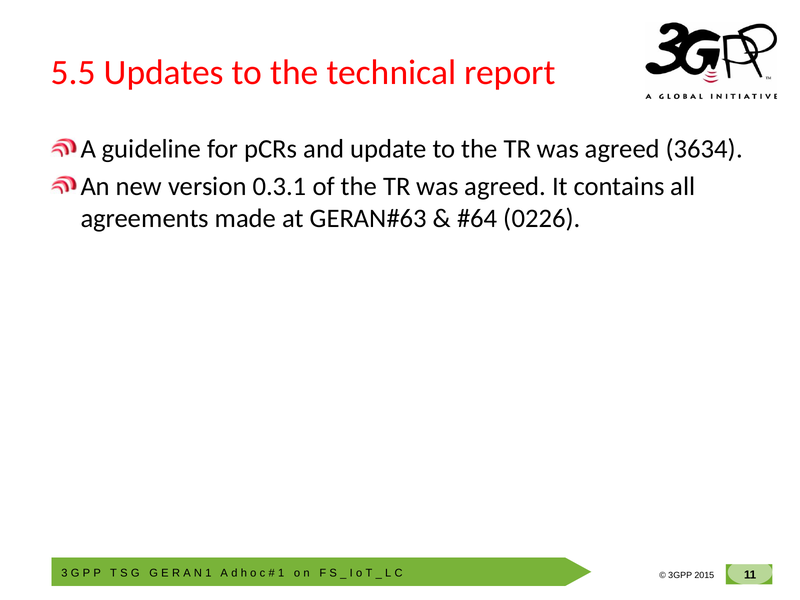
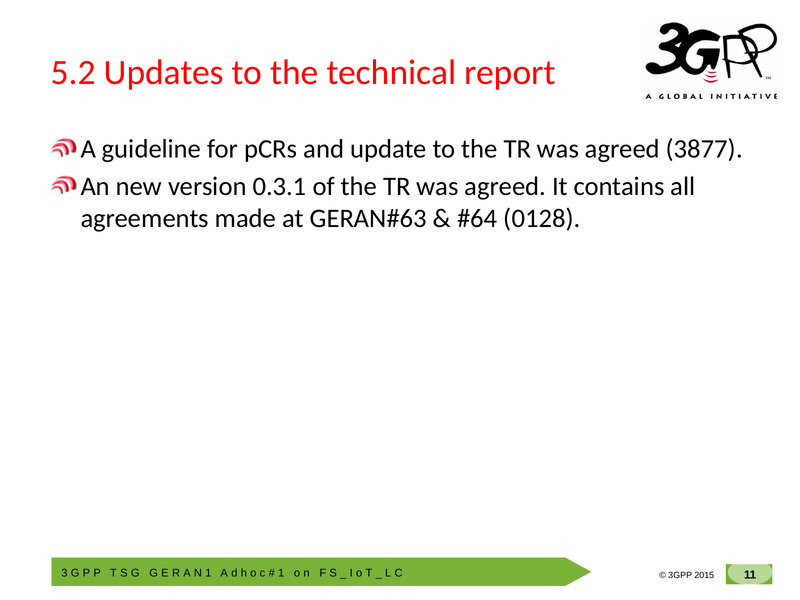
5.5: 5.5 -> 5.2
3634: 3634 -> 3877
0226: 0226 -> 0128
